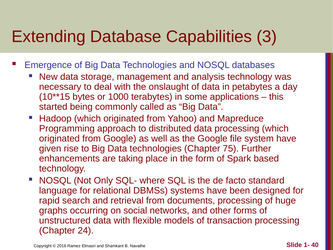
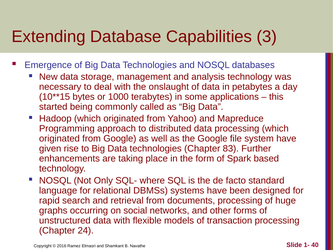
75: 75 -> 83
